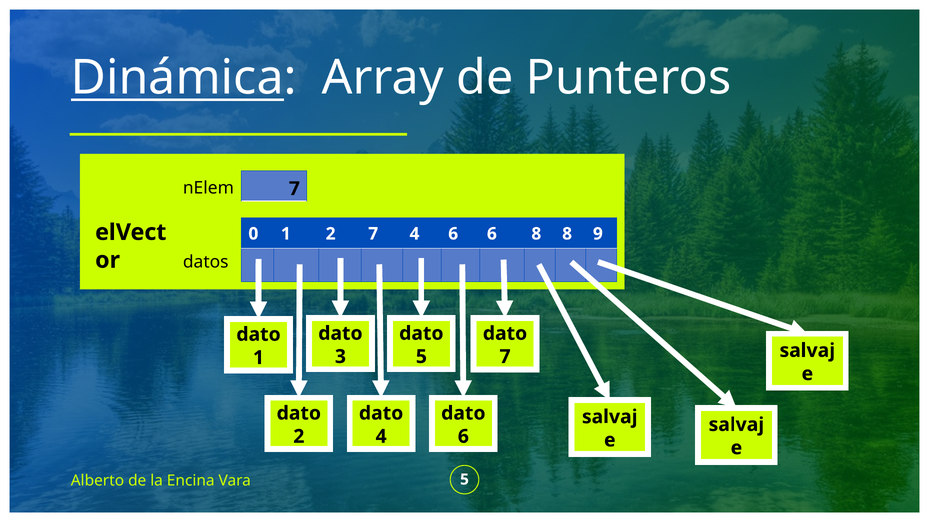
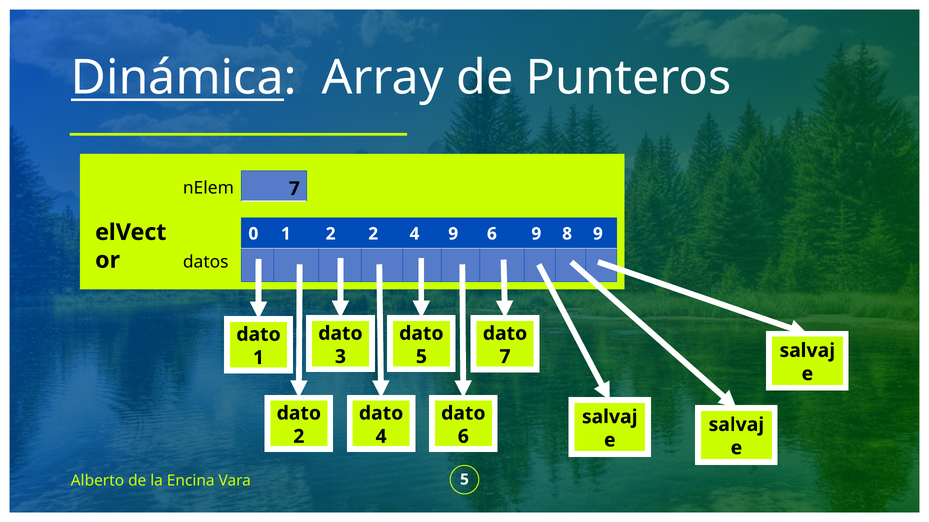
2 7: 7 -> 2
4 6: 6 -> 9
6 8: 8 -> 9
